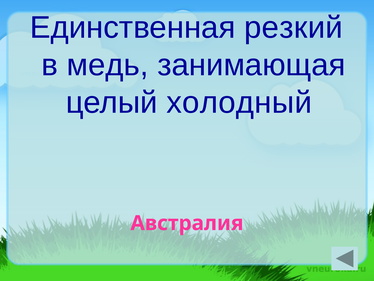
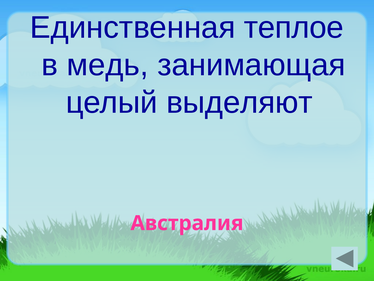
резкий: резкий -> теплое
холодный: холодный -> выделяют
